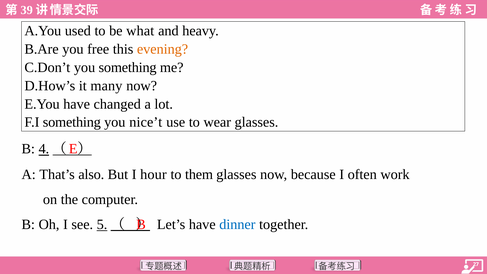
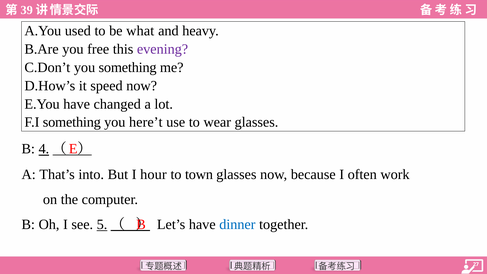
evening colour: orange -> purple
many: many -> speed
nice’t: nice’t -> here’t
also: also -> into
them: them -> town
